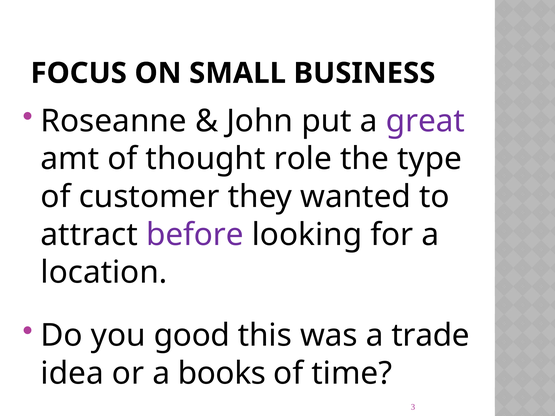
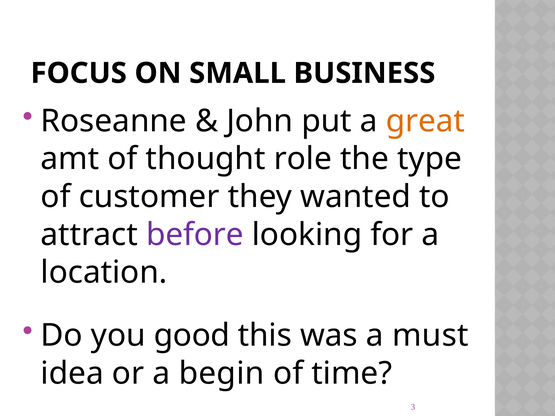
great colour: purple -> orange
trade: trade -> must
books: books -> begin
